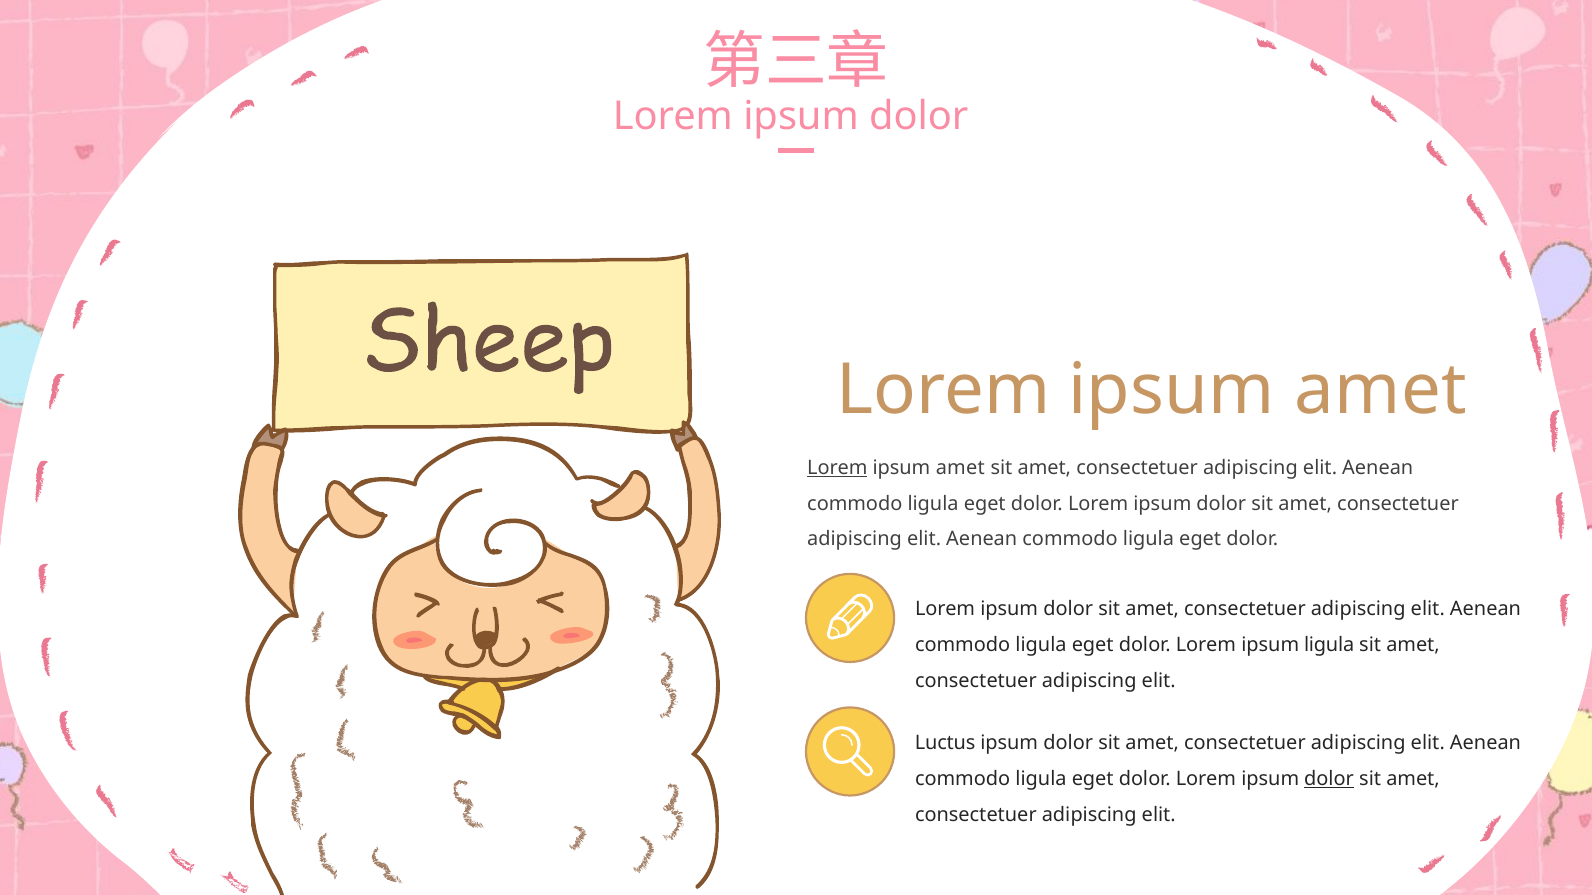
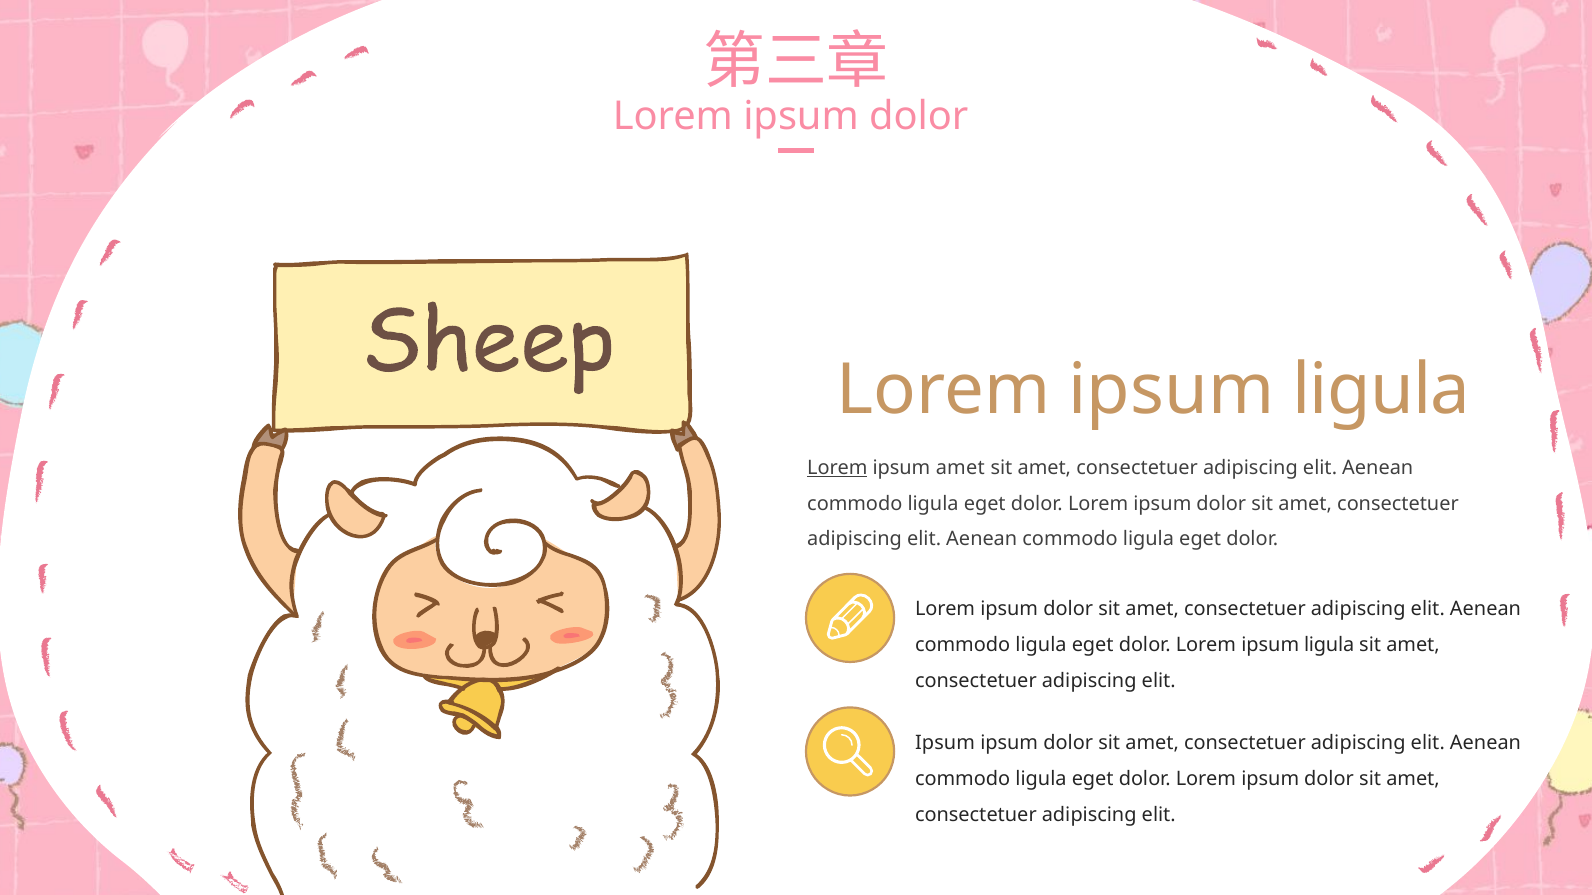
amet at (1381, 390): amet -> ligula
Luctus at (945, 743): Luctus -> Ipsum
dolor at (1329, 779) underline: present -> none
